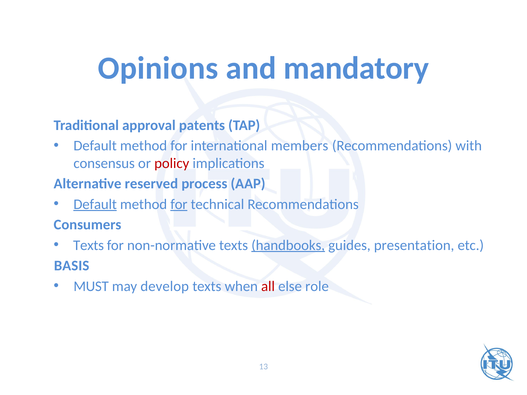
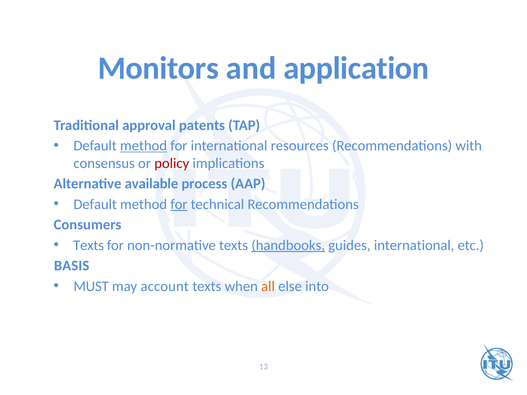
Opinions: Opinions -> Monitors
mandatory: mandatory -> application
method at (144, 146) underline: none -> present
members: members -> resources
reserved: reserved -> available
Default at (95, 204) underline: present -> none
guides presentation: presentation -> international
develop: develop -> account
all colour: red -> orange
role: role -> into
